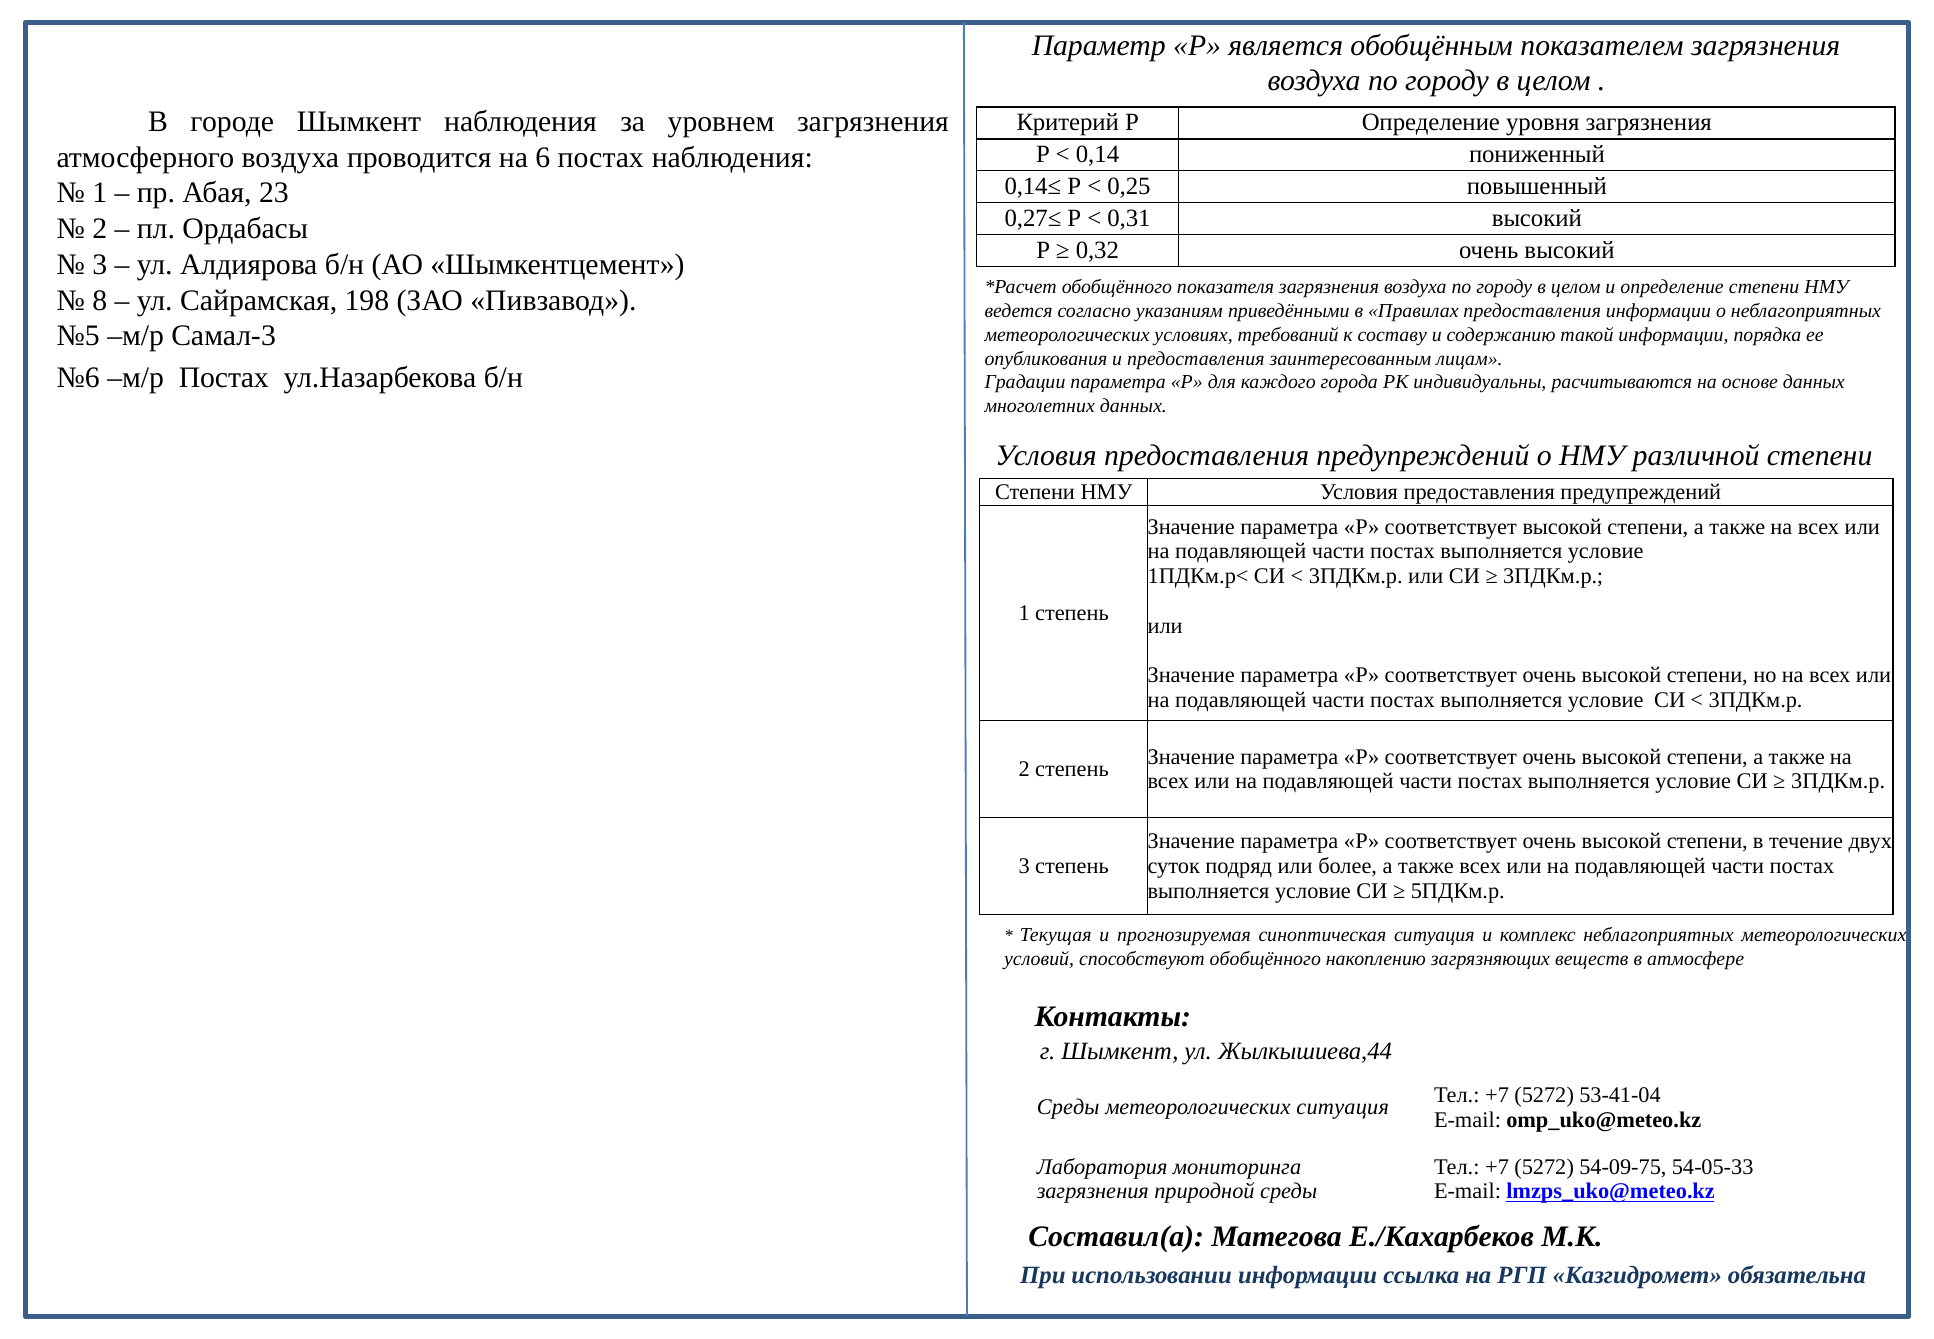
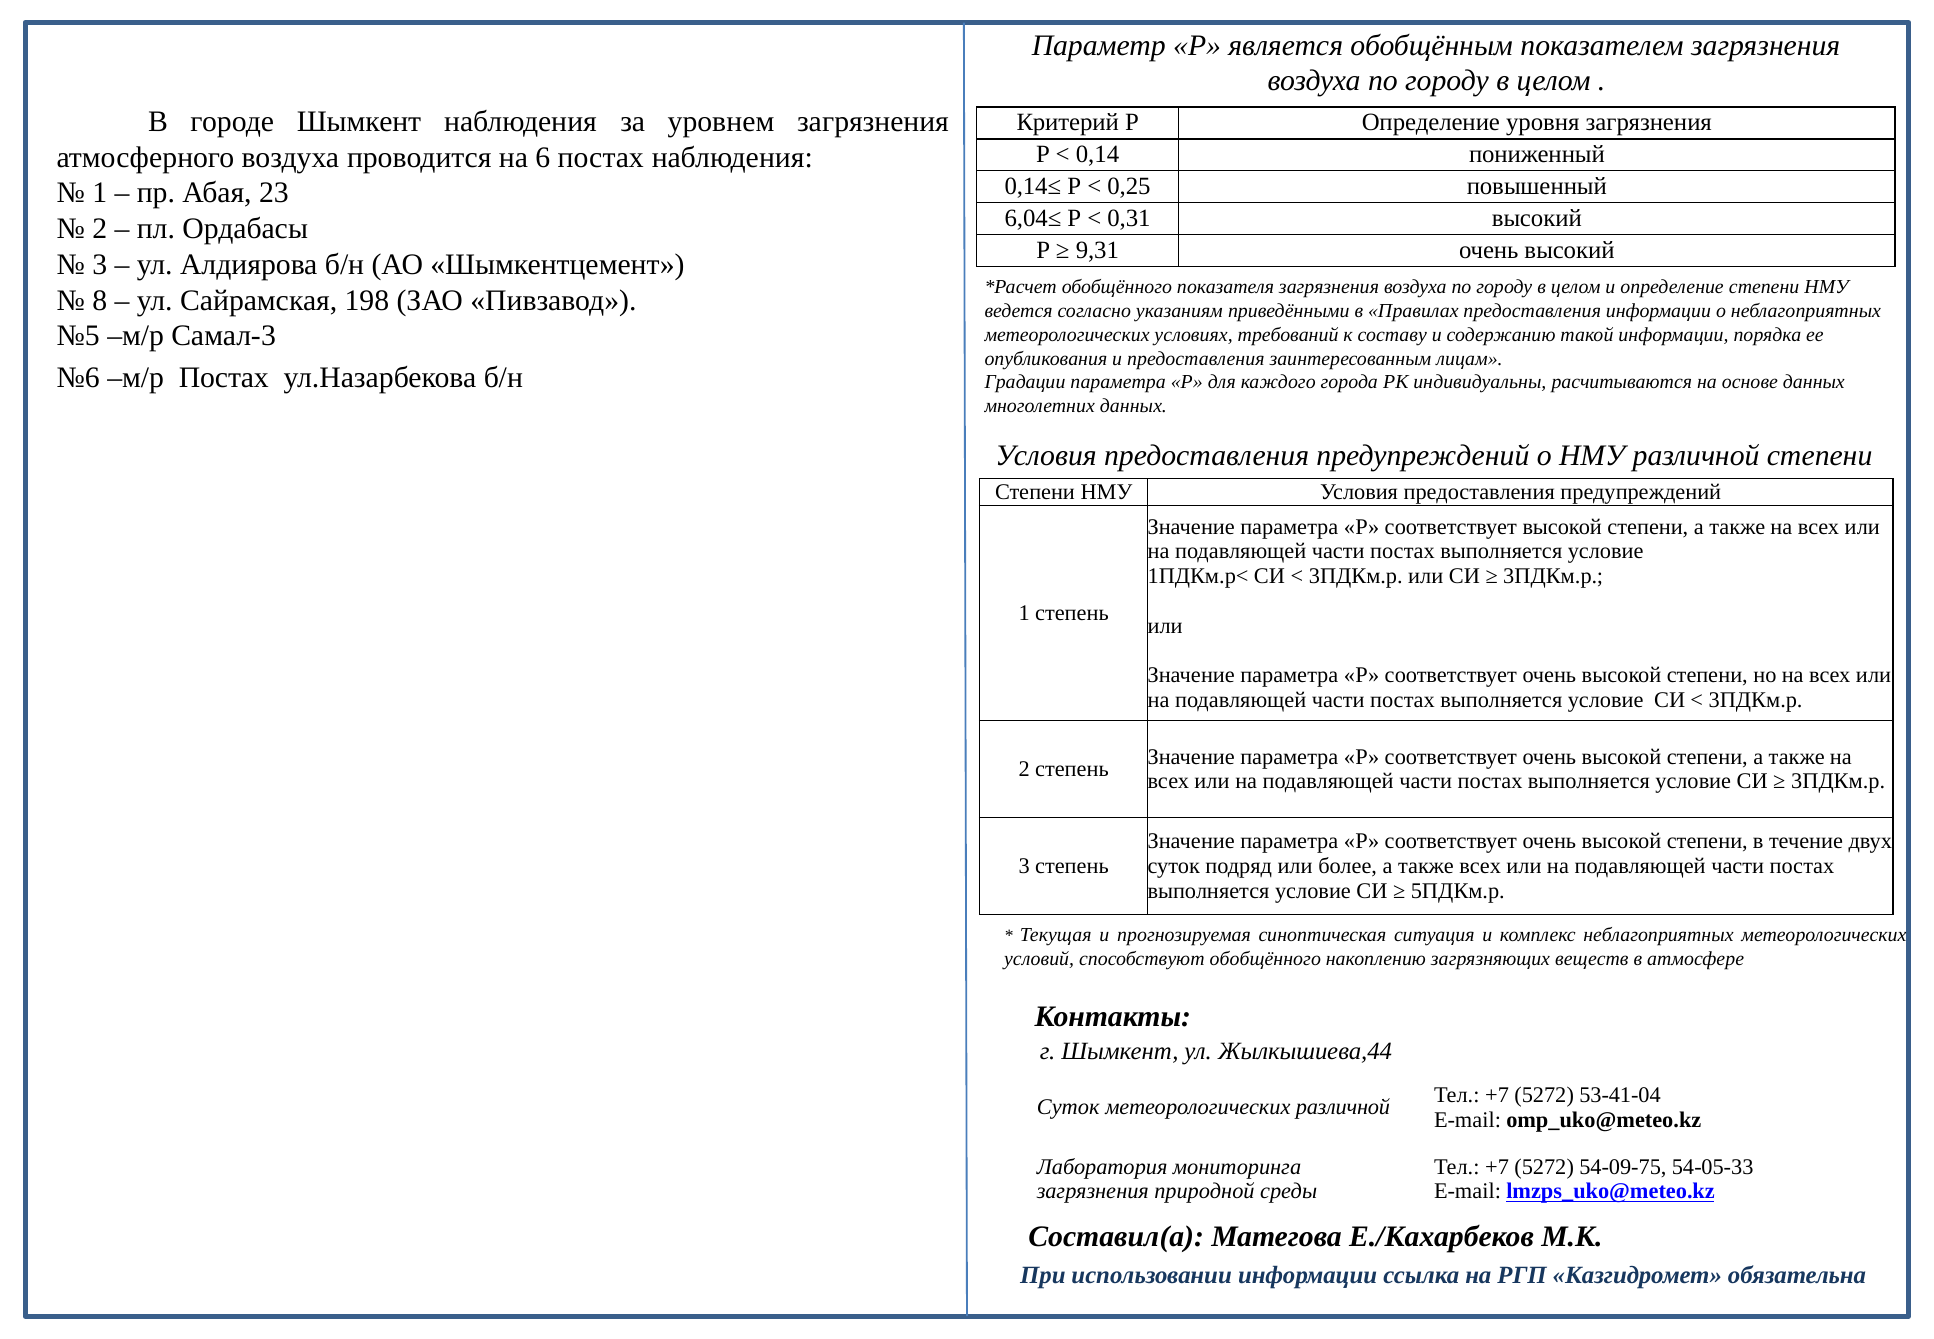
0,27≤: 0,27≤ -> 6,04≤
0,32: 0,32 -> 9,31
Среды at (1068, 1107): Среды -> Суток
метеорологических ситуация: ситуация -> различной
